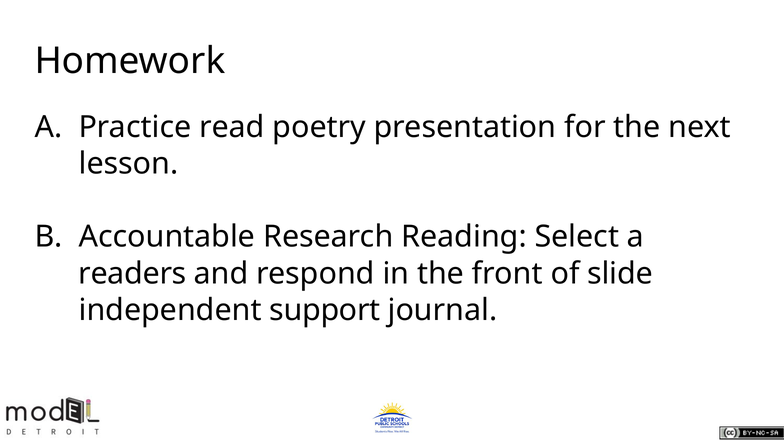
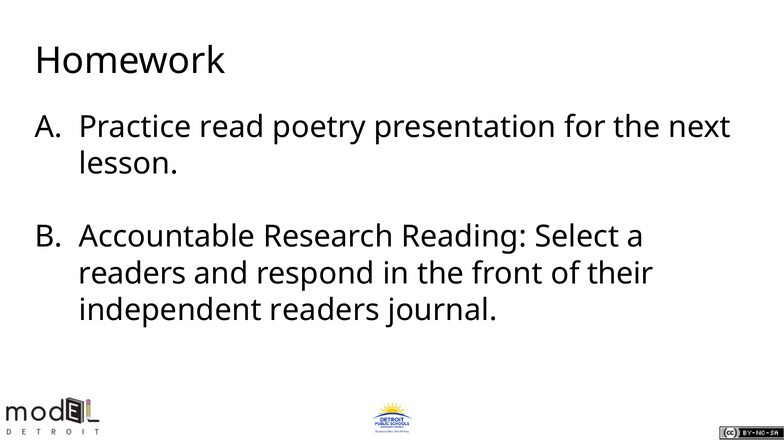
slide: slide -> their
independent support: support -> readers
